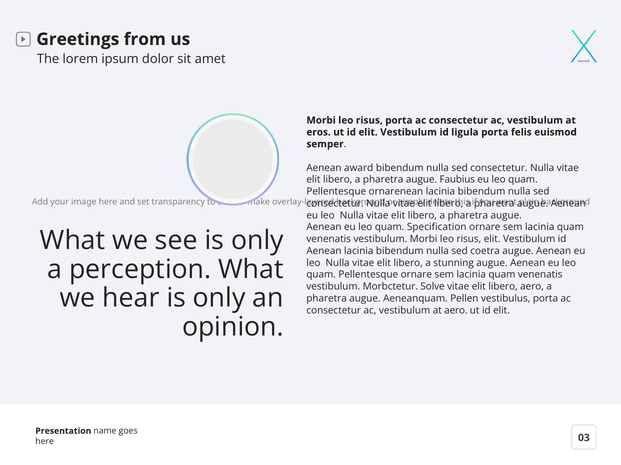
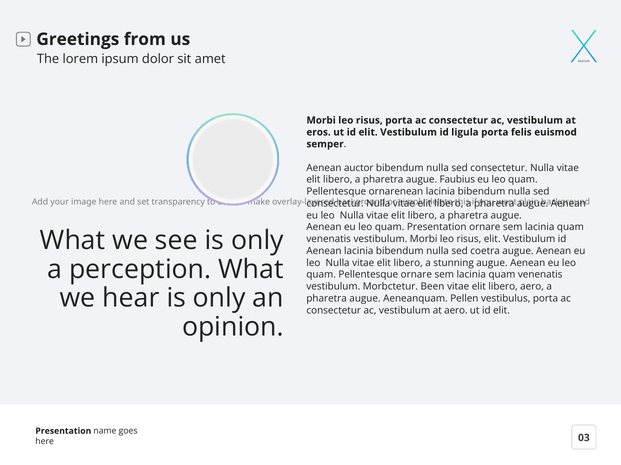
award: award -> auctor
quam Specification: Specification -> Presentation
Solve: Solve -> Been
